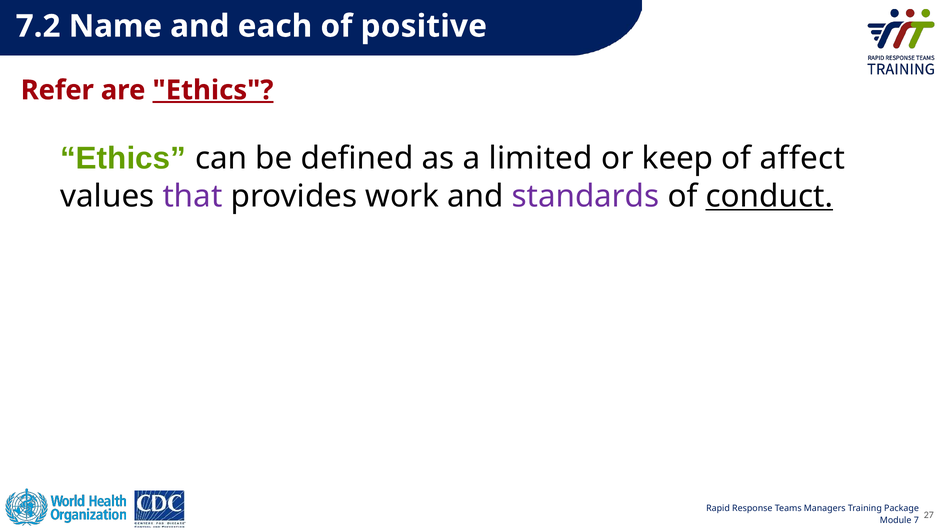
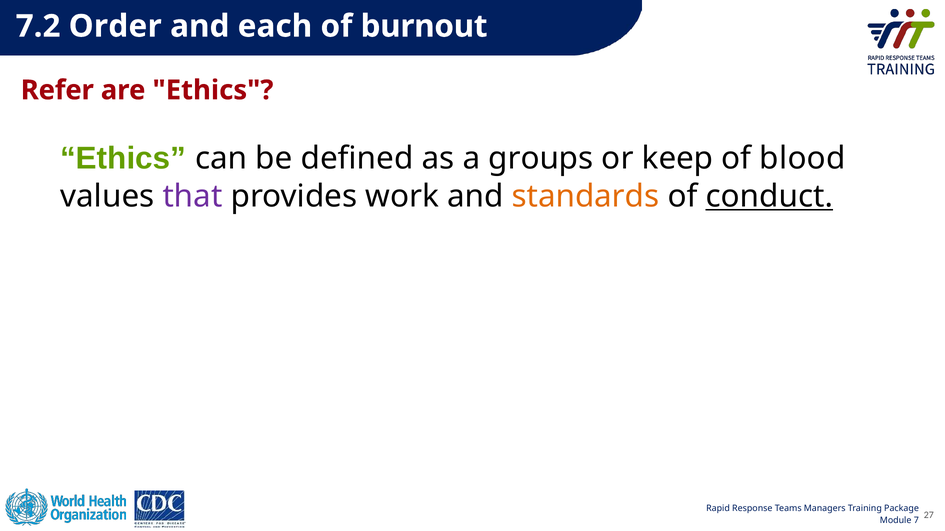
Name: Name -> Order
positive: positive -> burnout
Ethics at (213, 90) underline: present -> none
limited: limited -> groups
affect: affect -> blood
standards colour: purple -> orange
